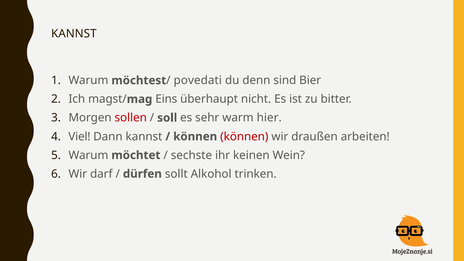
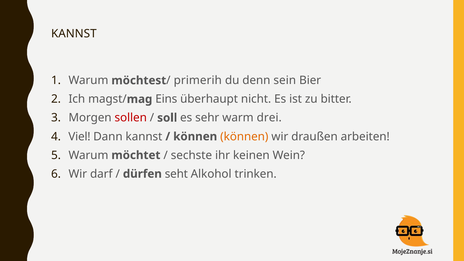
povedati: povedati -> primerih
sind: sind -> sein
hier: hier -> drei
können at (244, 137) colour: red -> orange
sollt: sollt -> seht
